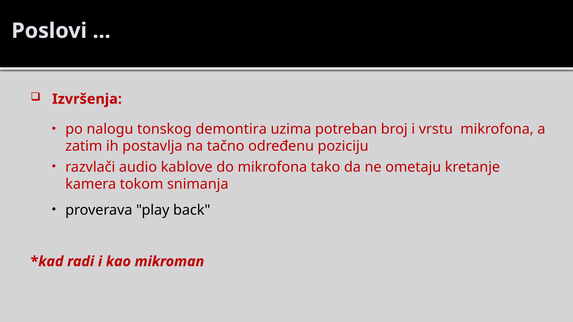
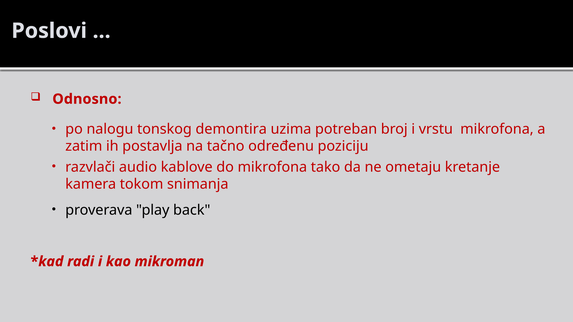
Izvršenja: Izvršenja -> Odnosno
